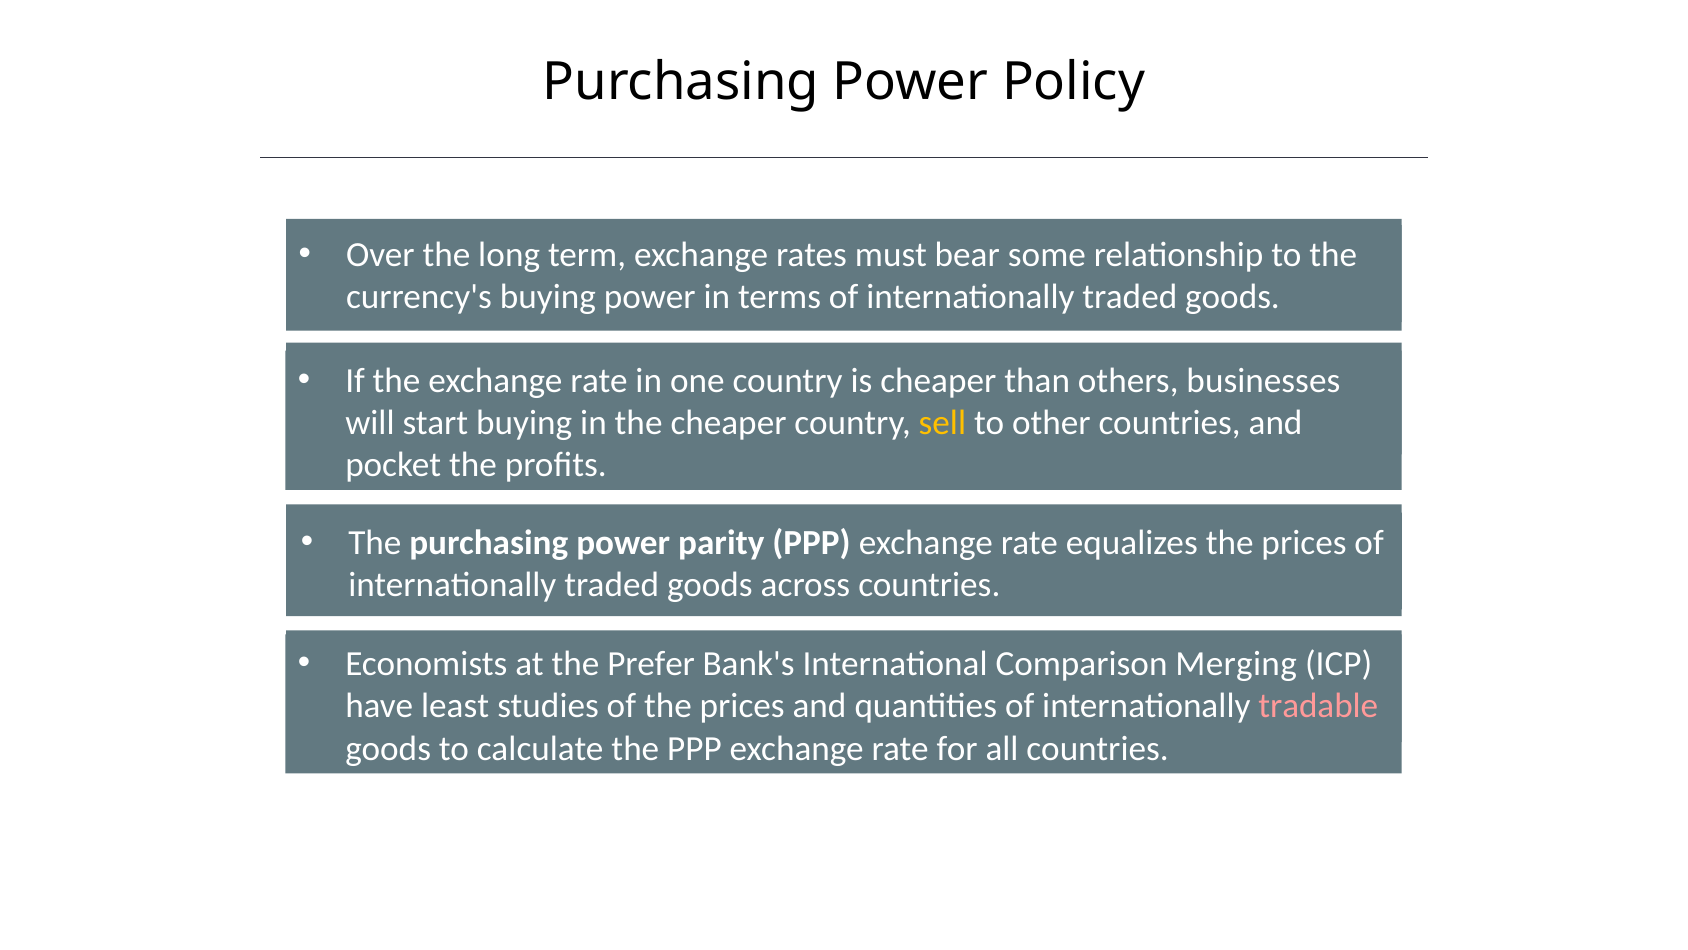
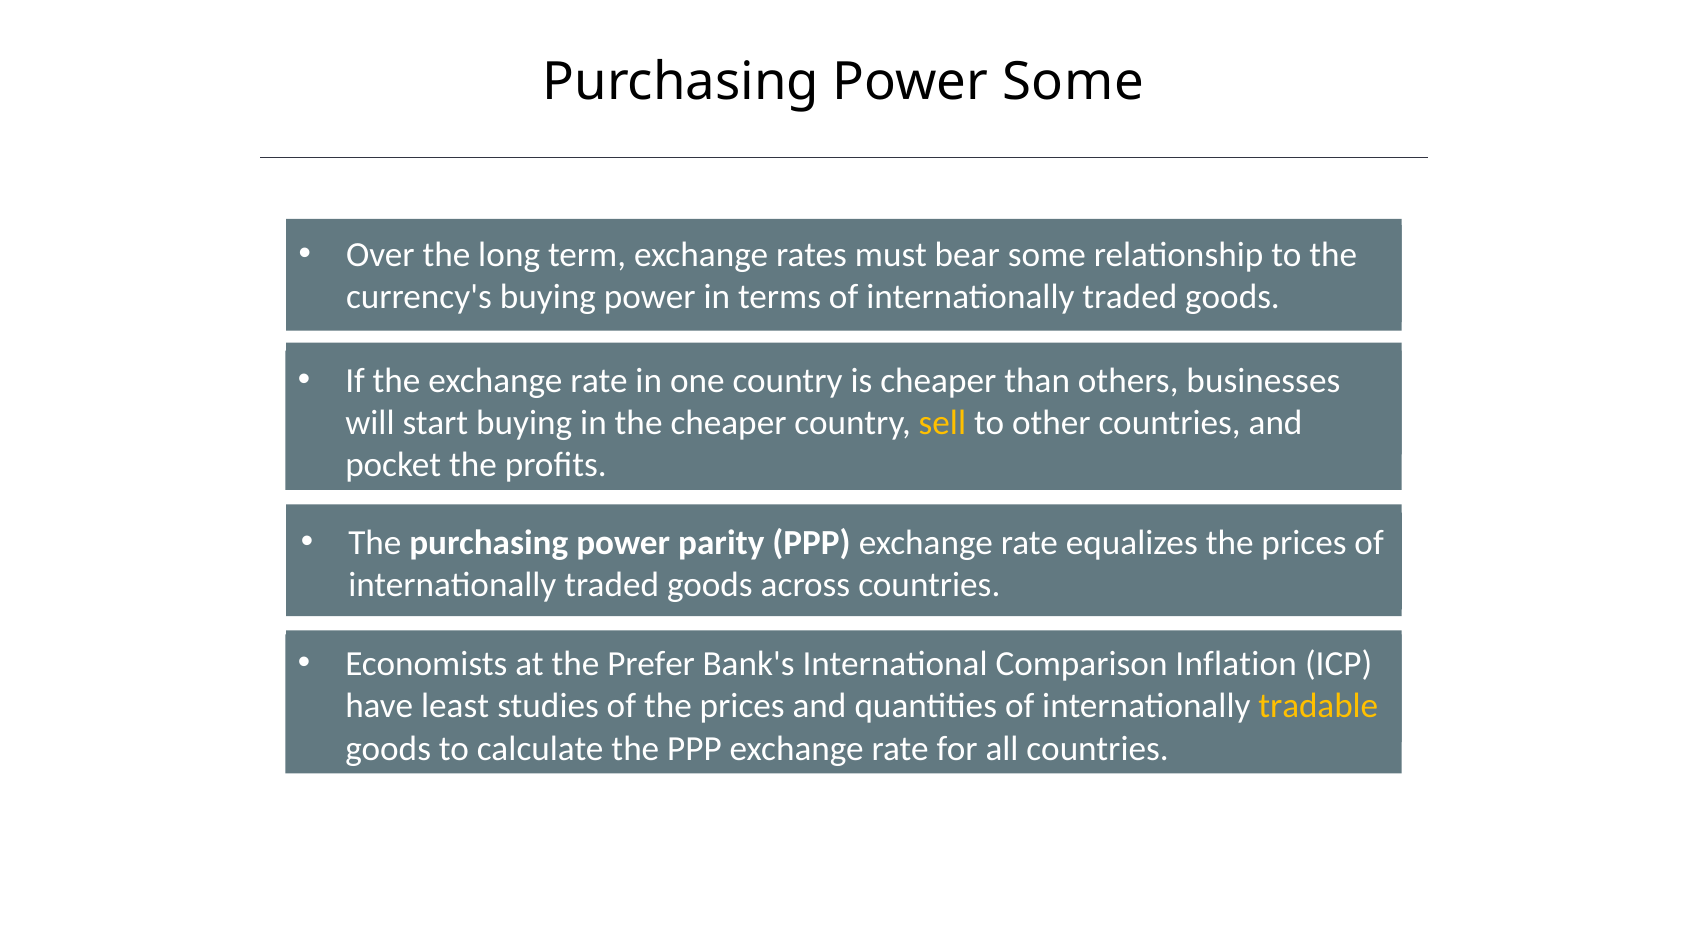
Power Policy: Policy -> Some
Merging: Merging -> Inflation
tradable colour: pink -> yellow
